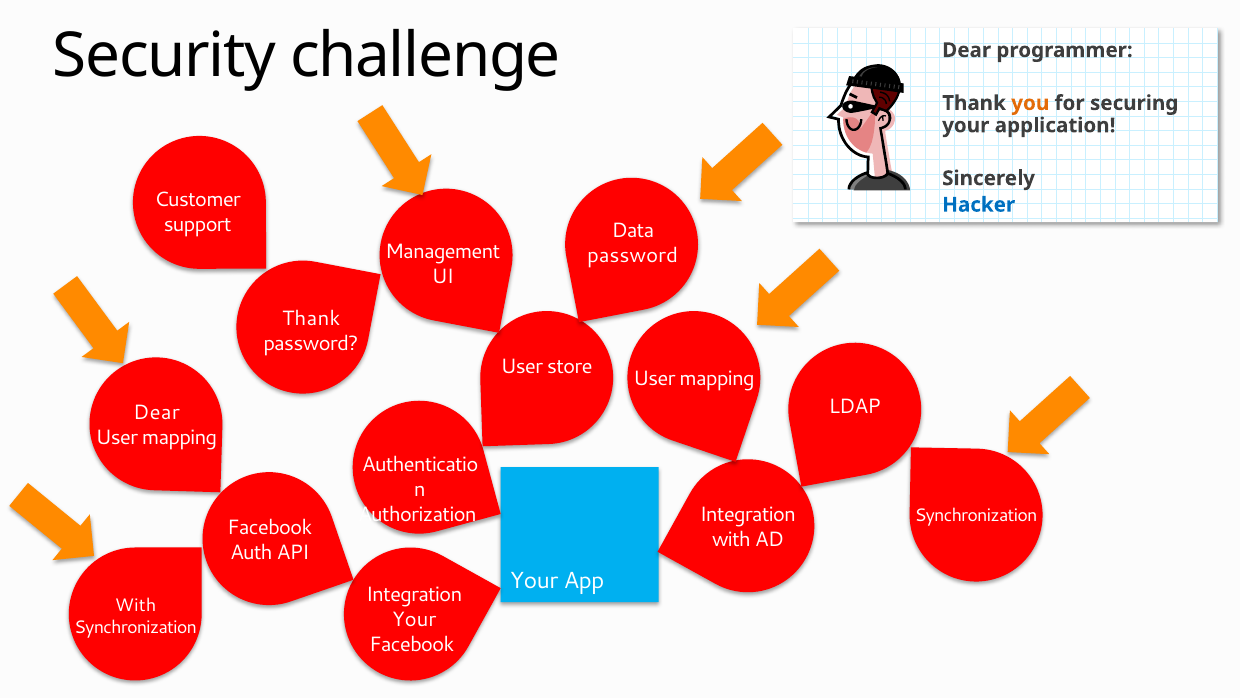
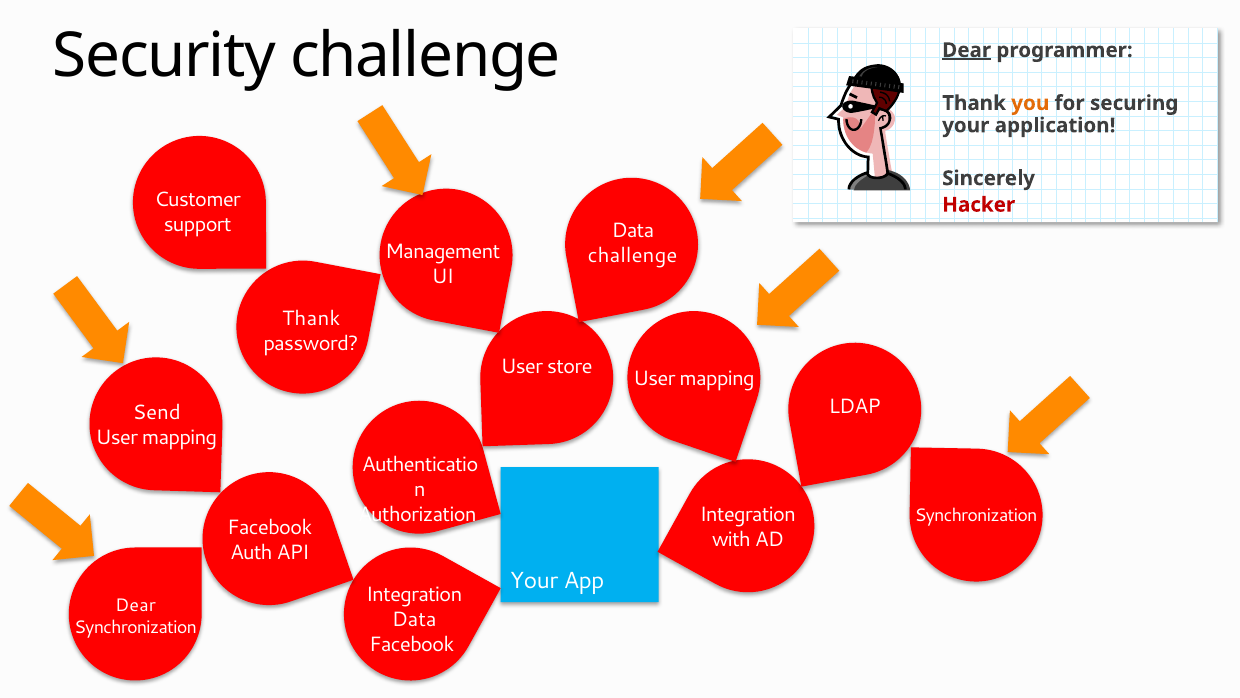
Dear at (967, 50) underline: none -> present
Hacker colour: blue -> red
password at (633, 256): password -> challenge
Dear at (157, 413): Dear -> Send
With at (136, 605): With -> Dear
Your at (414, 619): Your -> Data
